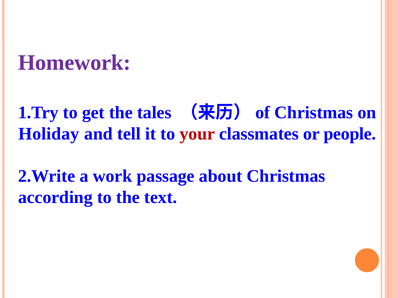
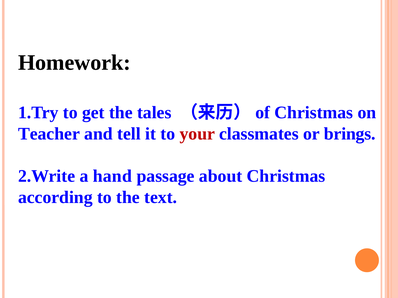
Homework colour: purple -> black
Holiday: Holiday -> Teacher
people: people -> brings
work: work -> hand
